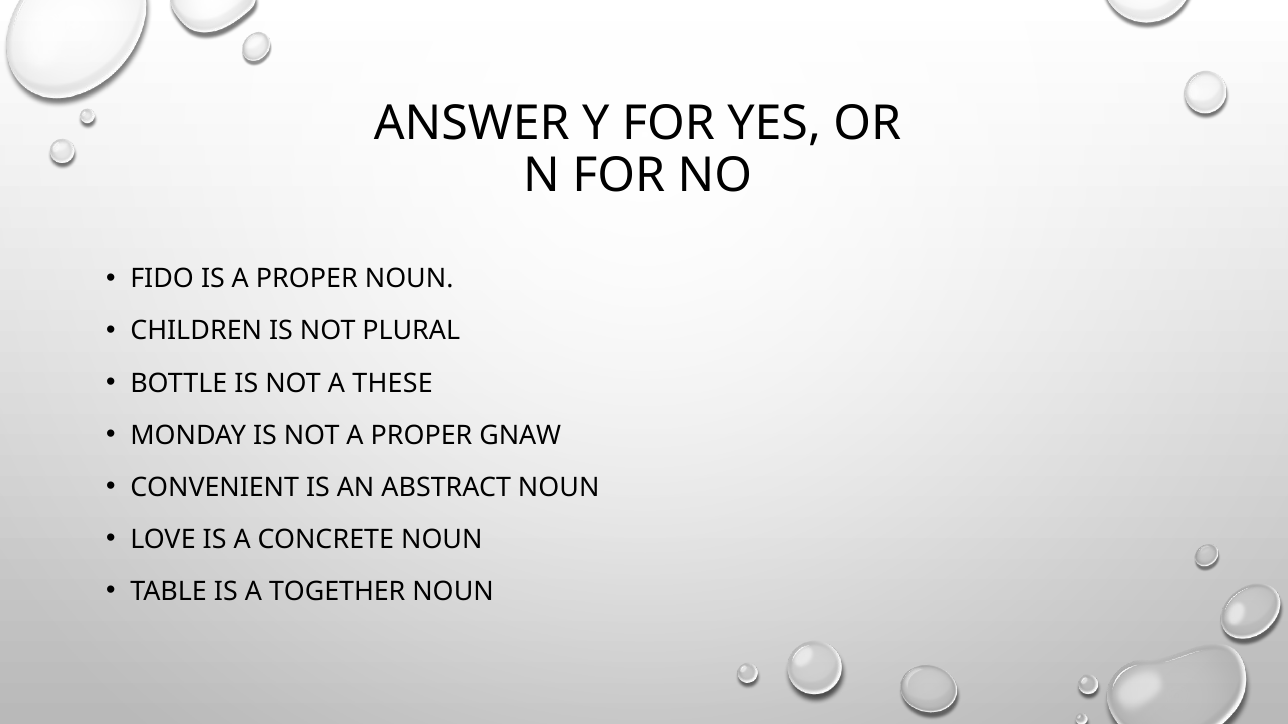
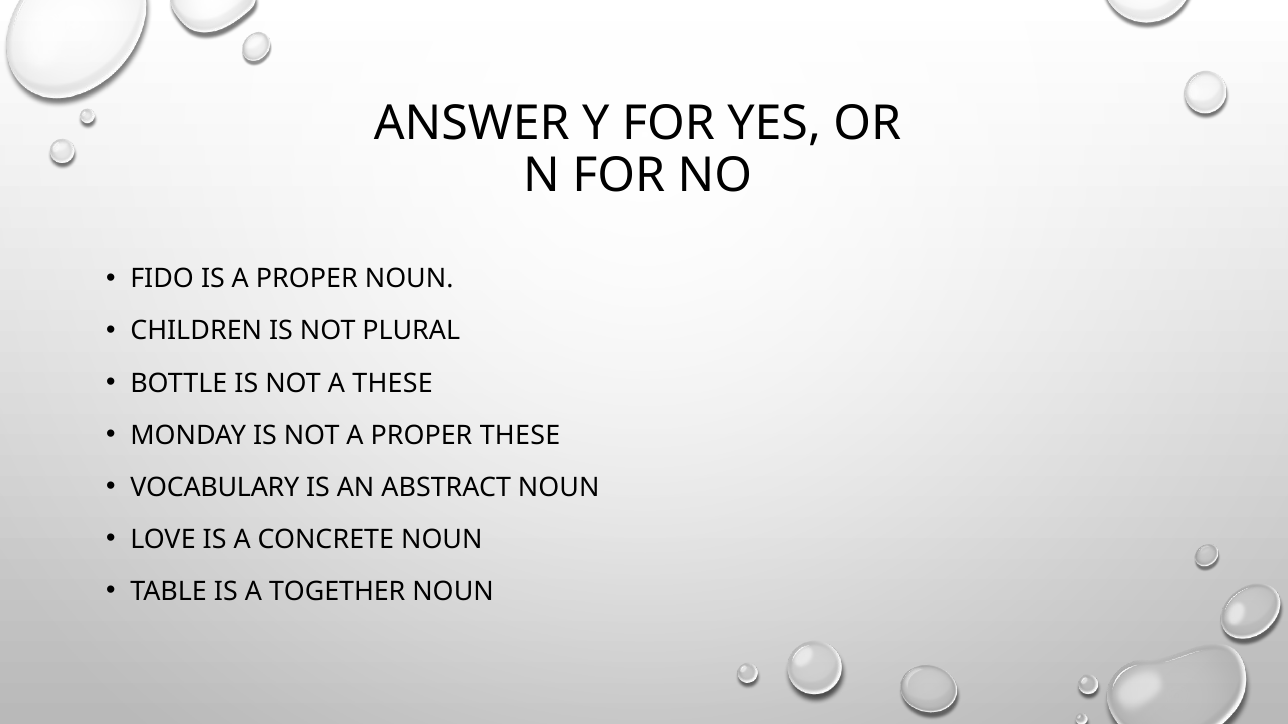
PROPER GNAW: GNAW -> THESE
CONVENIENT: CONVENIENT -> VOCABULARY
